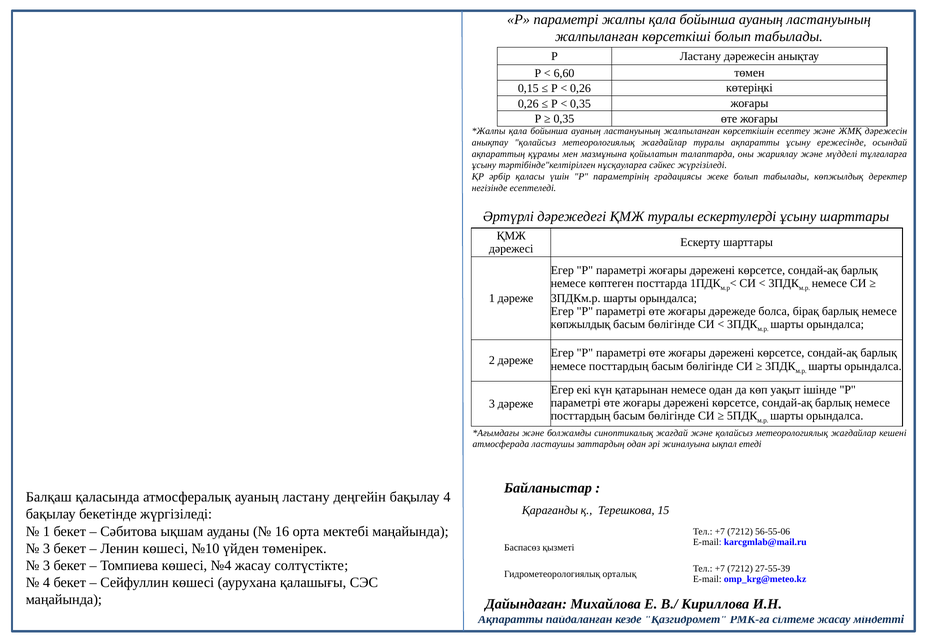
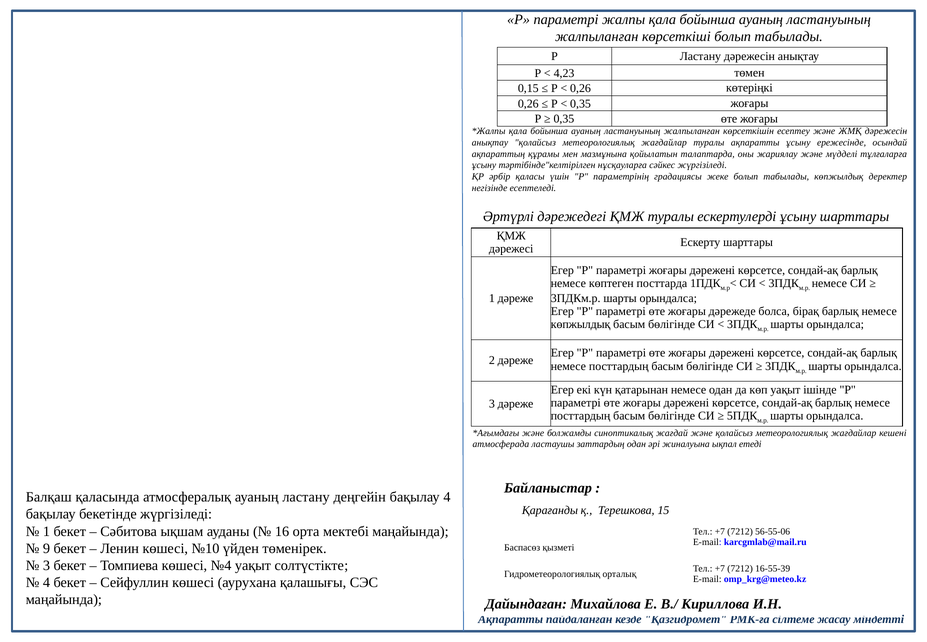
6,60: 6,60 -> 4,23
3 at (46, 548): 3 -> 9
№4 жасау: жасау -> уақыт
27-55-39: 27-55-39 -> 16-55-39
